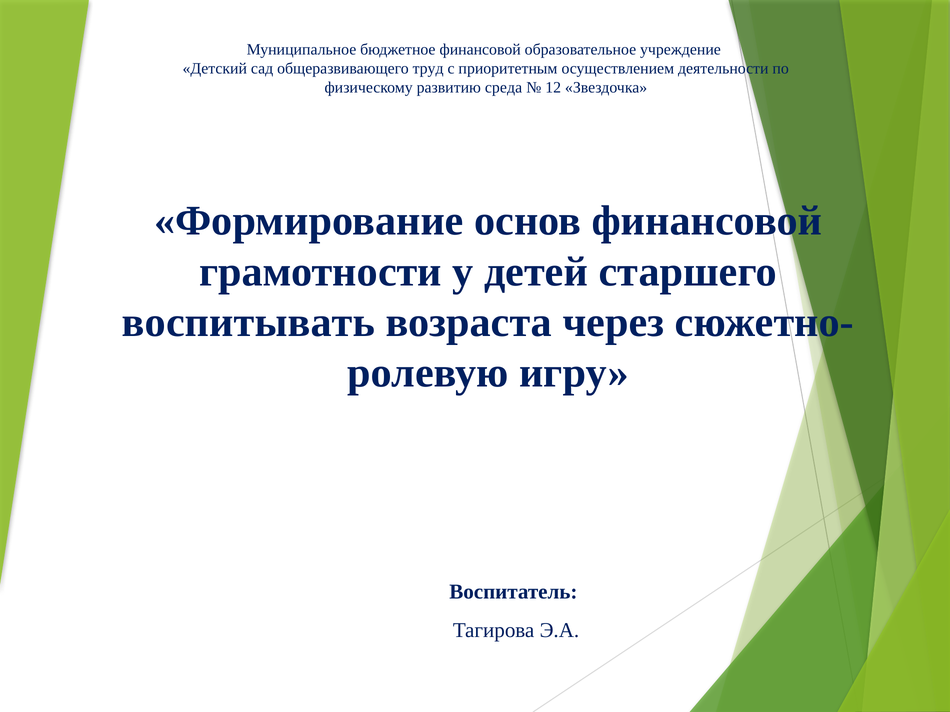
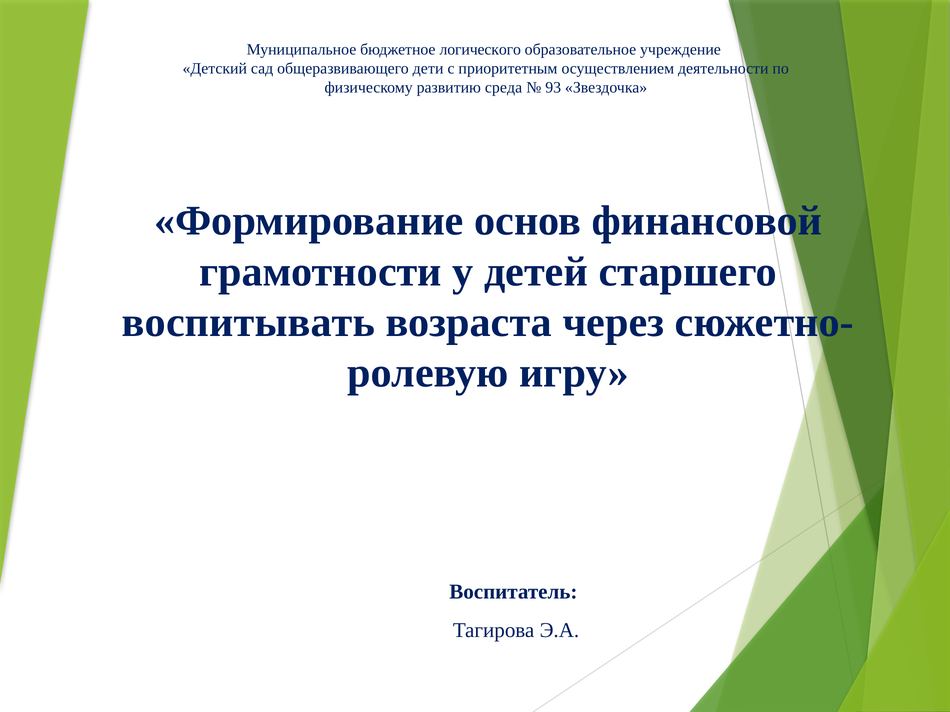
бюджетное финансовой: финансовой -> логического
труд: труд -> дети
12: 12 -> 93
